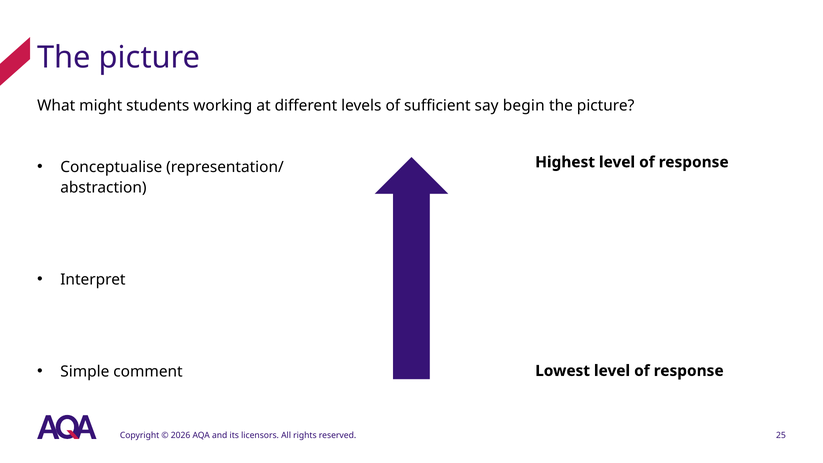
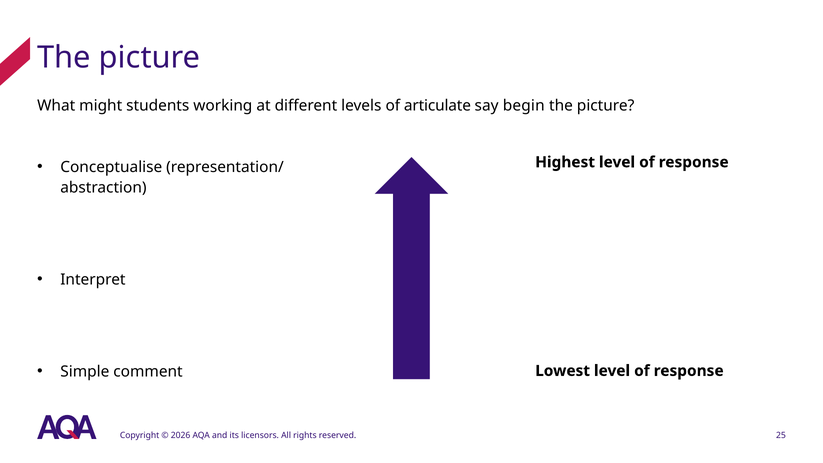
sufficient: sufficient -> articulate
